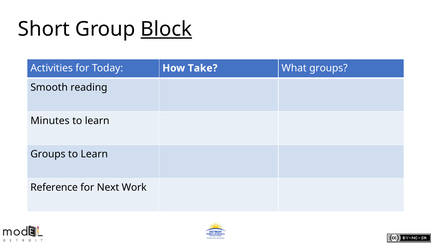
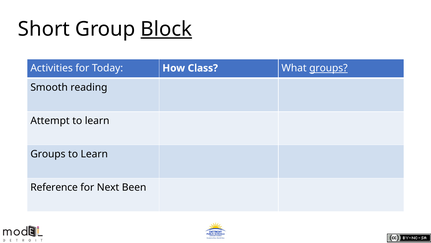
Take: Take -> Class
groups at (328, 68) underline: none -> present
Minutes: Minutes -> Attempt
Work: Work -> Been
